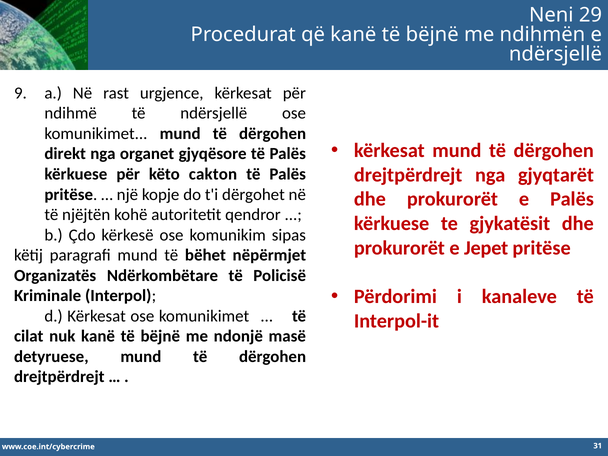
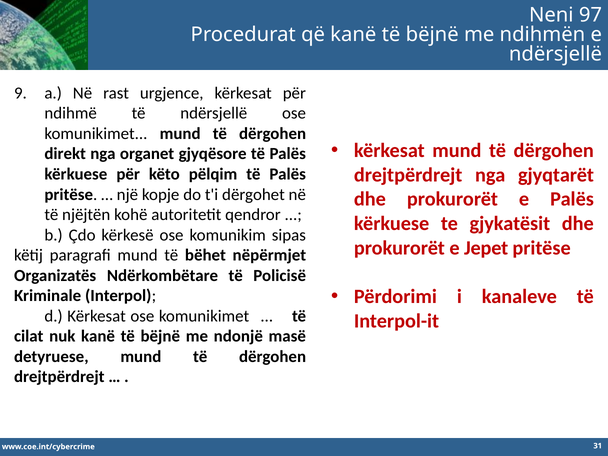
29: 29 -> 97
cakton: cakton -> pëlqim
